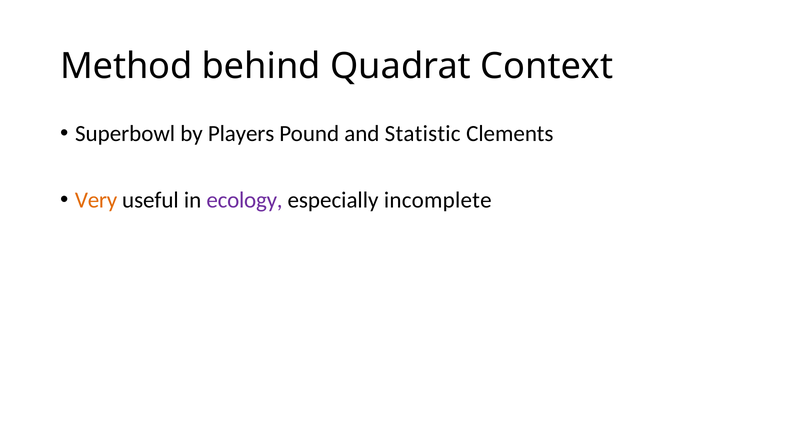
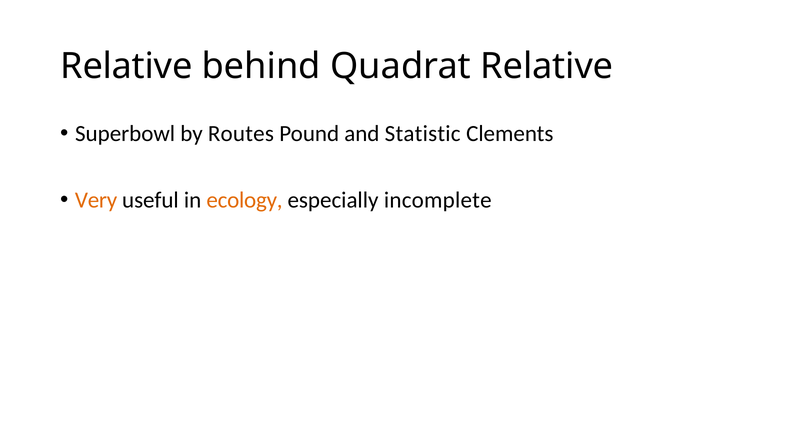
Method at (126, 66): Method -> Relative
Quadrat Context: Context -> Relative
Players: Players -> Routes
ecology colour: purple -> orange
